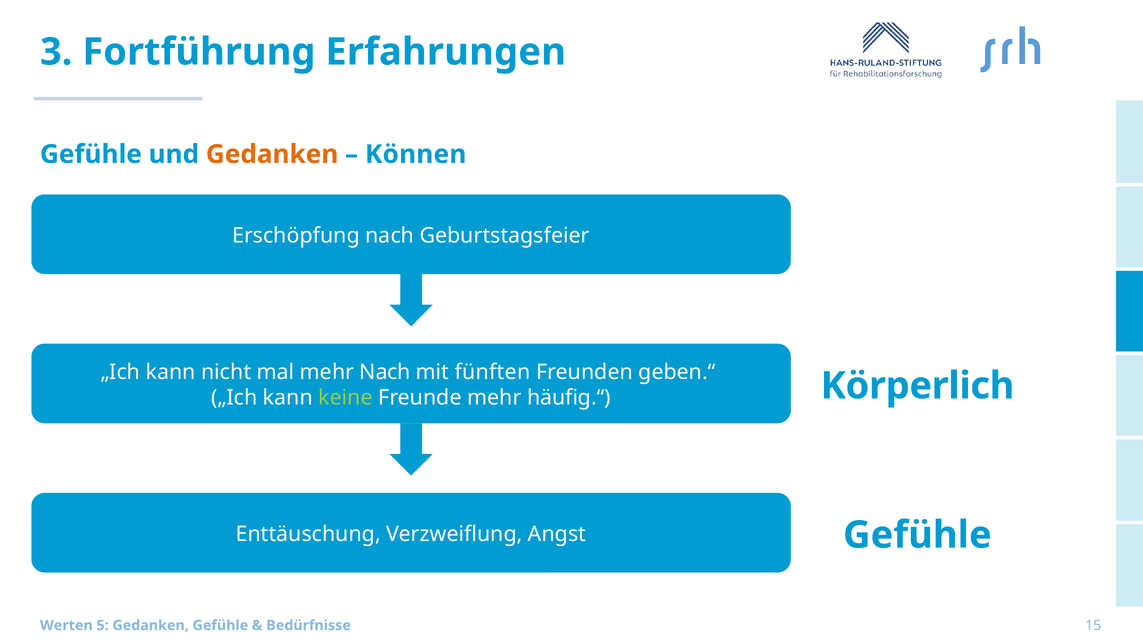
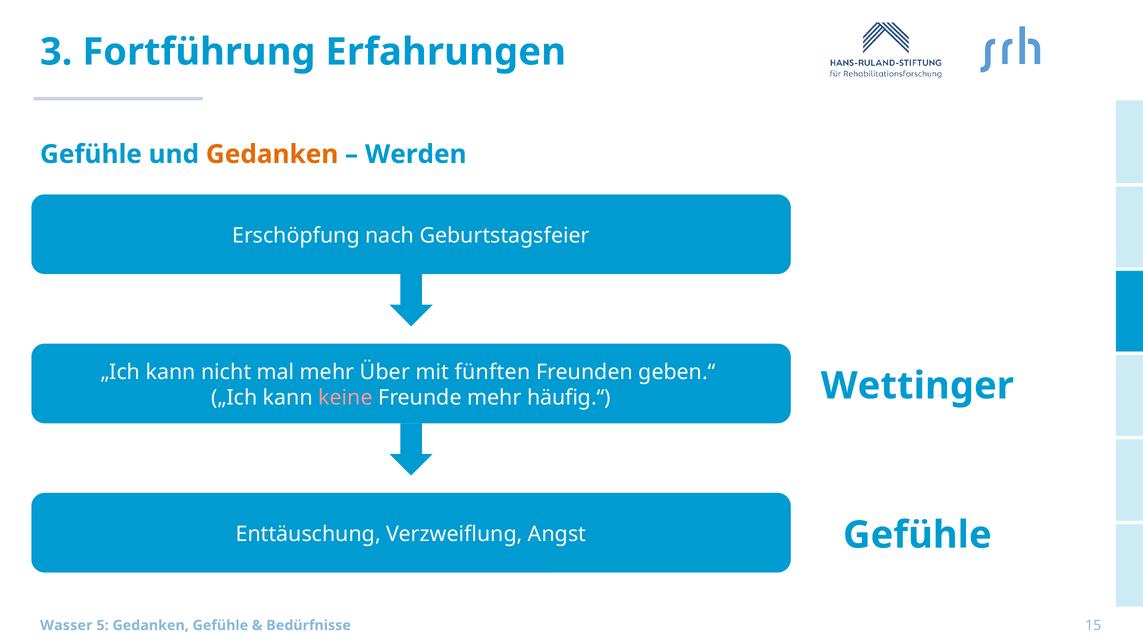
Können: Können -> Werden
mehr Nach: Nach -> Über
Körperlich: Körperlich -> Wettinger
keine colour: light green -> pink
Werten: Werten -> Wasser
